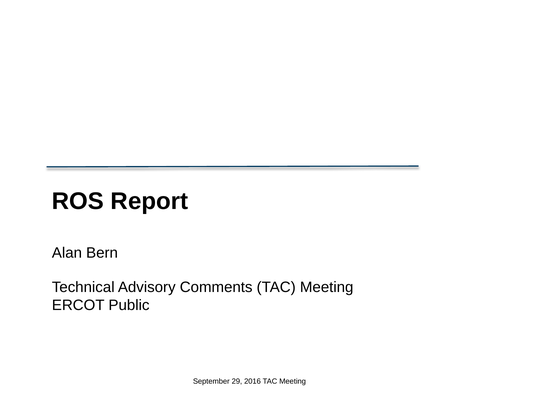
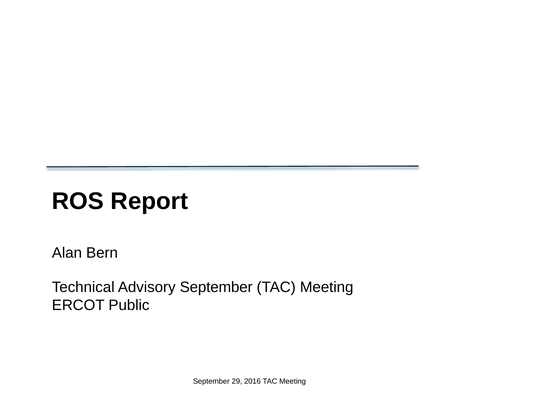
Advisory Comments: Comments -> September
